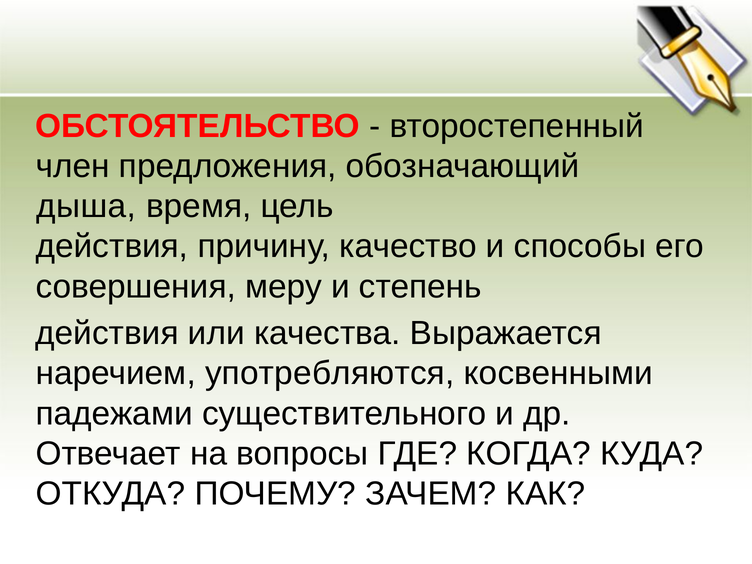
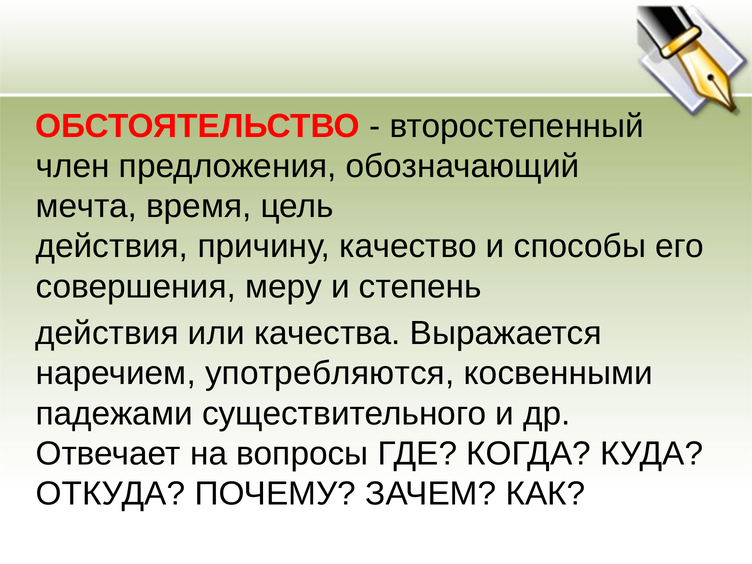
дыша: дыша -> мечта
